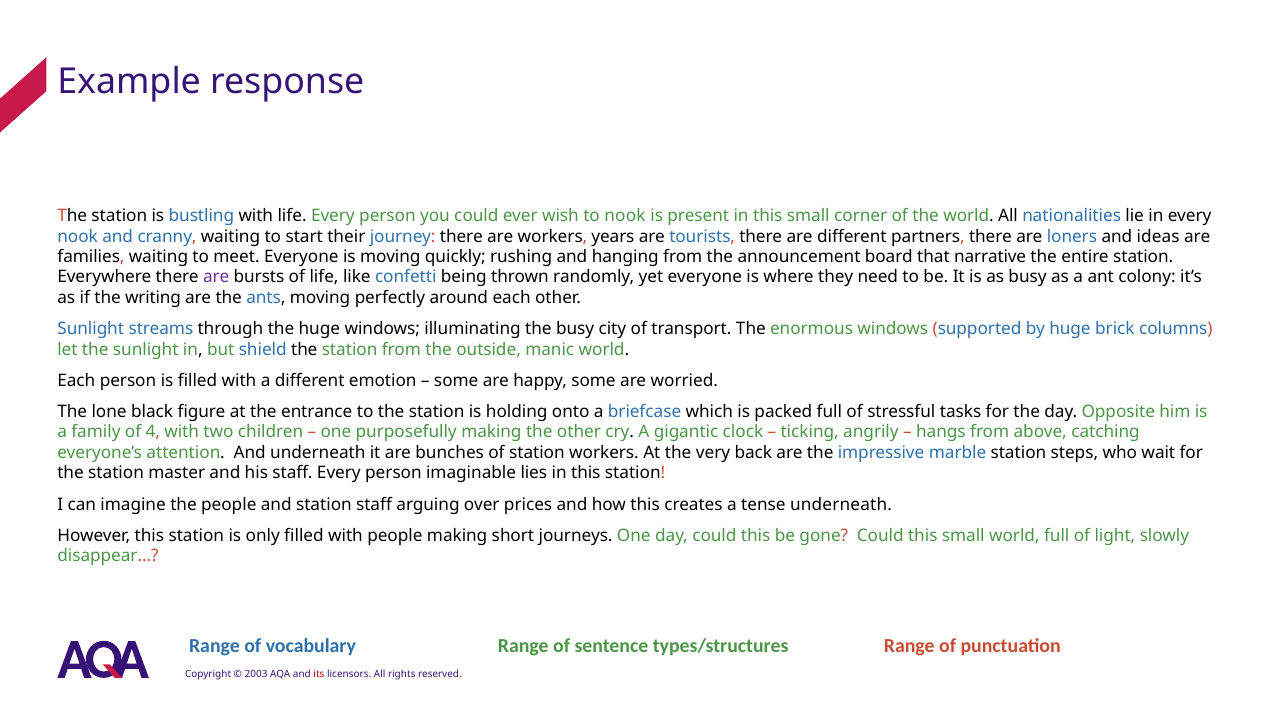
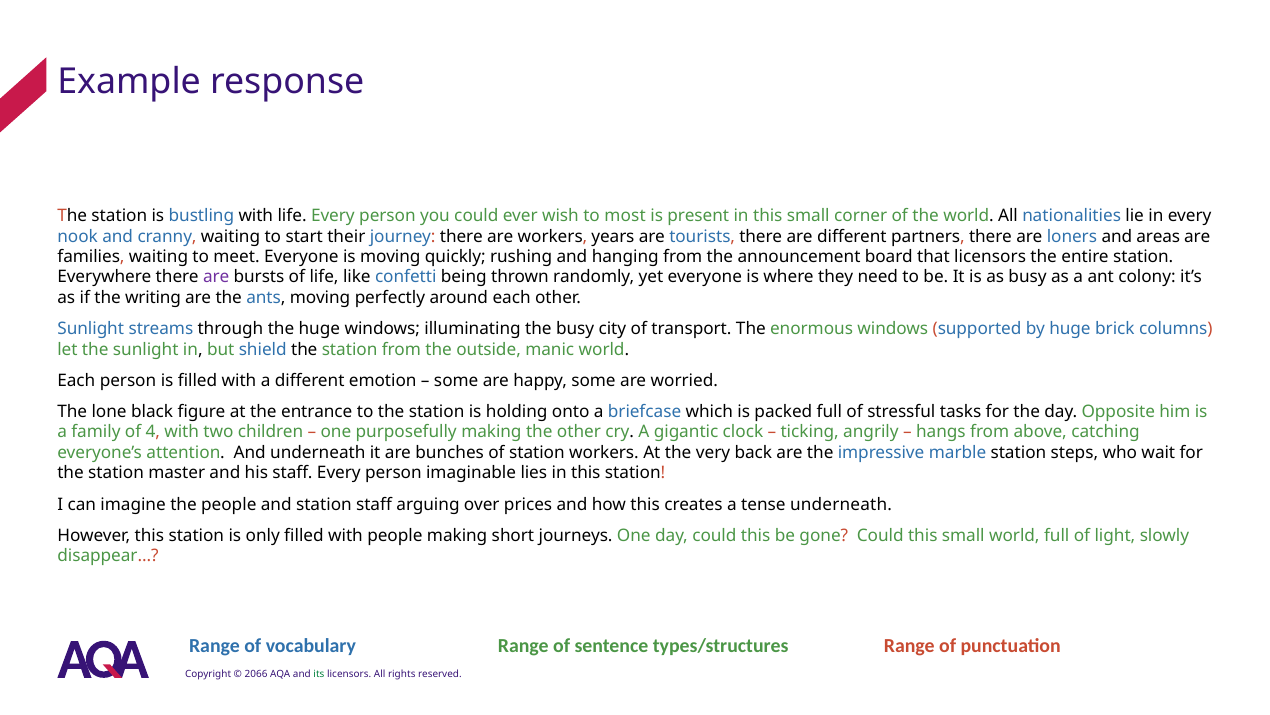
to nook: nook -> most
ideas: ideas -> areas
that narrative: narrative -> licensors
2003: 2003 -> 2066
its colour: red -> green
